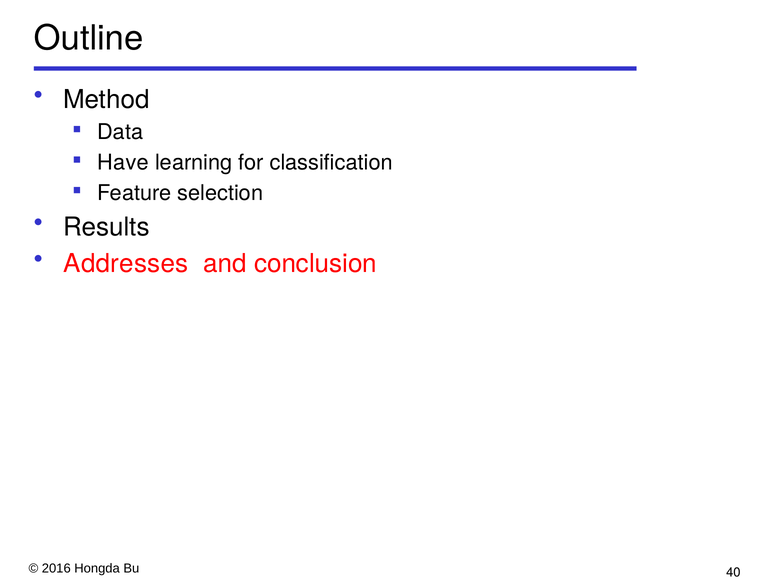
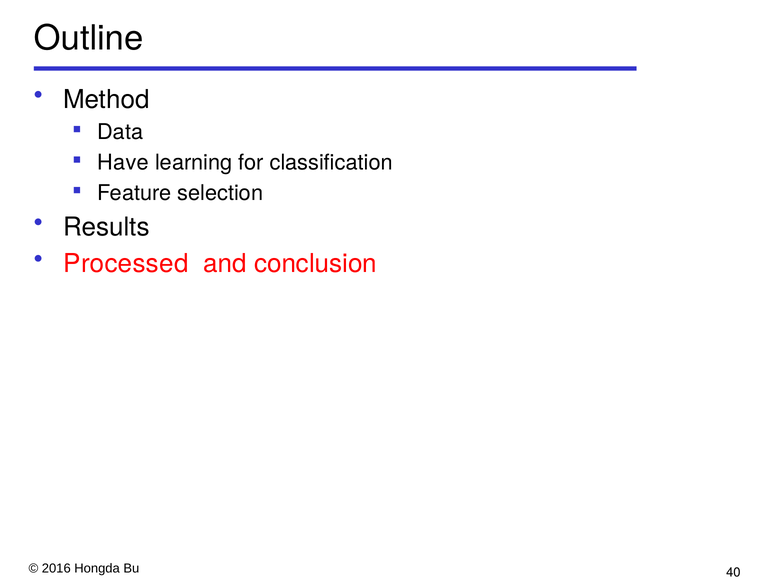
Addresses: Addresses -> Processed
